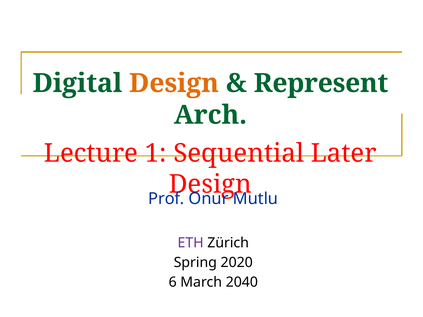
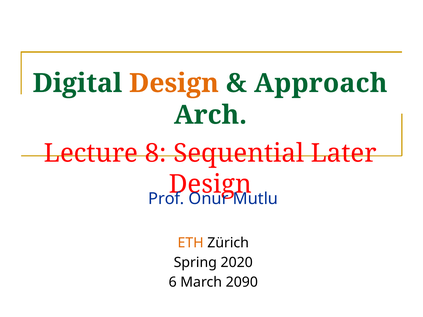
Represent: Represent -> Approach
1: 1 -> 8
ETH colour: purple -> orange
2040: 2040 -> 2090
